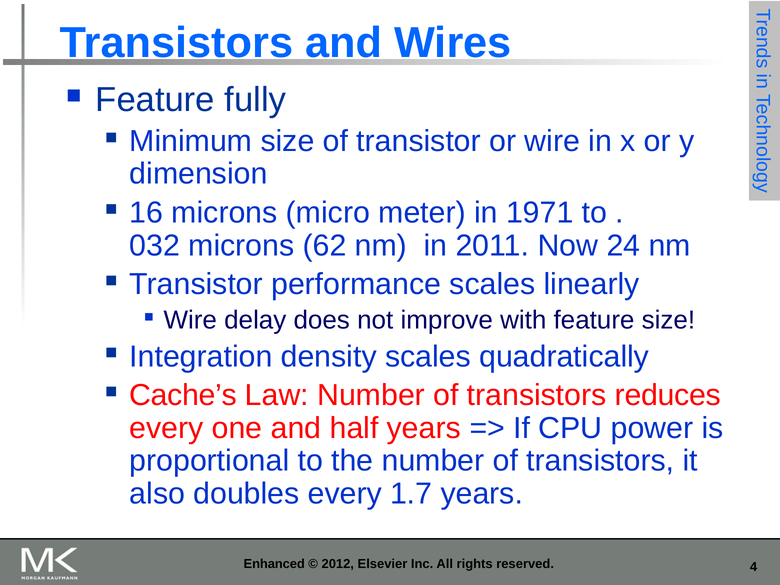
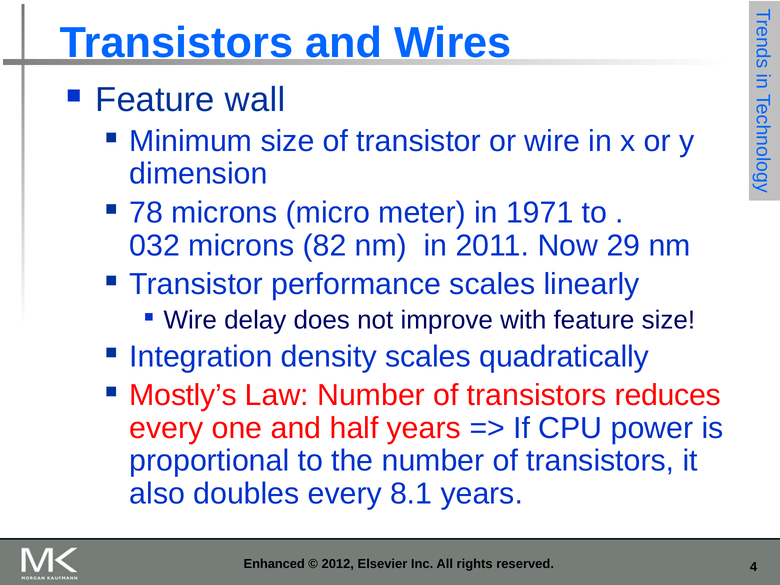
fully: fully -> wall
16: 16 -> 78
62: 62 -> 82
24: 24 -> 29
Cache’s: Cache’s -> Mostly’s
1.7: 1.7 -> 8.1
